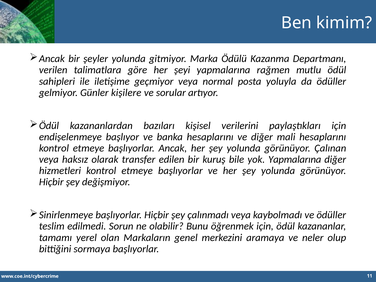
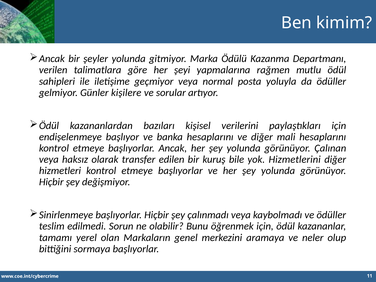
yok Yapmalarına: Yapmalarına -> Hizmetlerini
